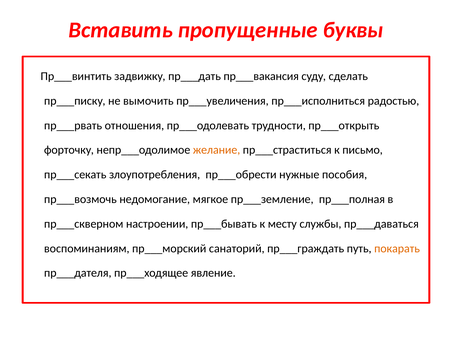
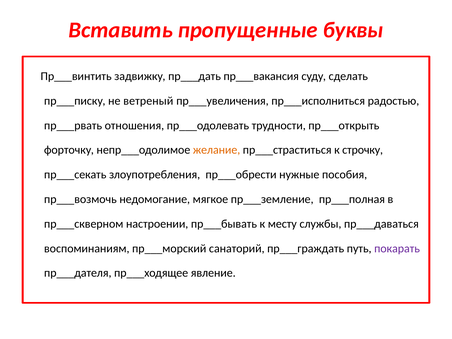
вымочить: вымочить -> ветреный
письмо: письмо -> строчку
покарать colour: orange -> purple
